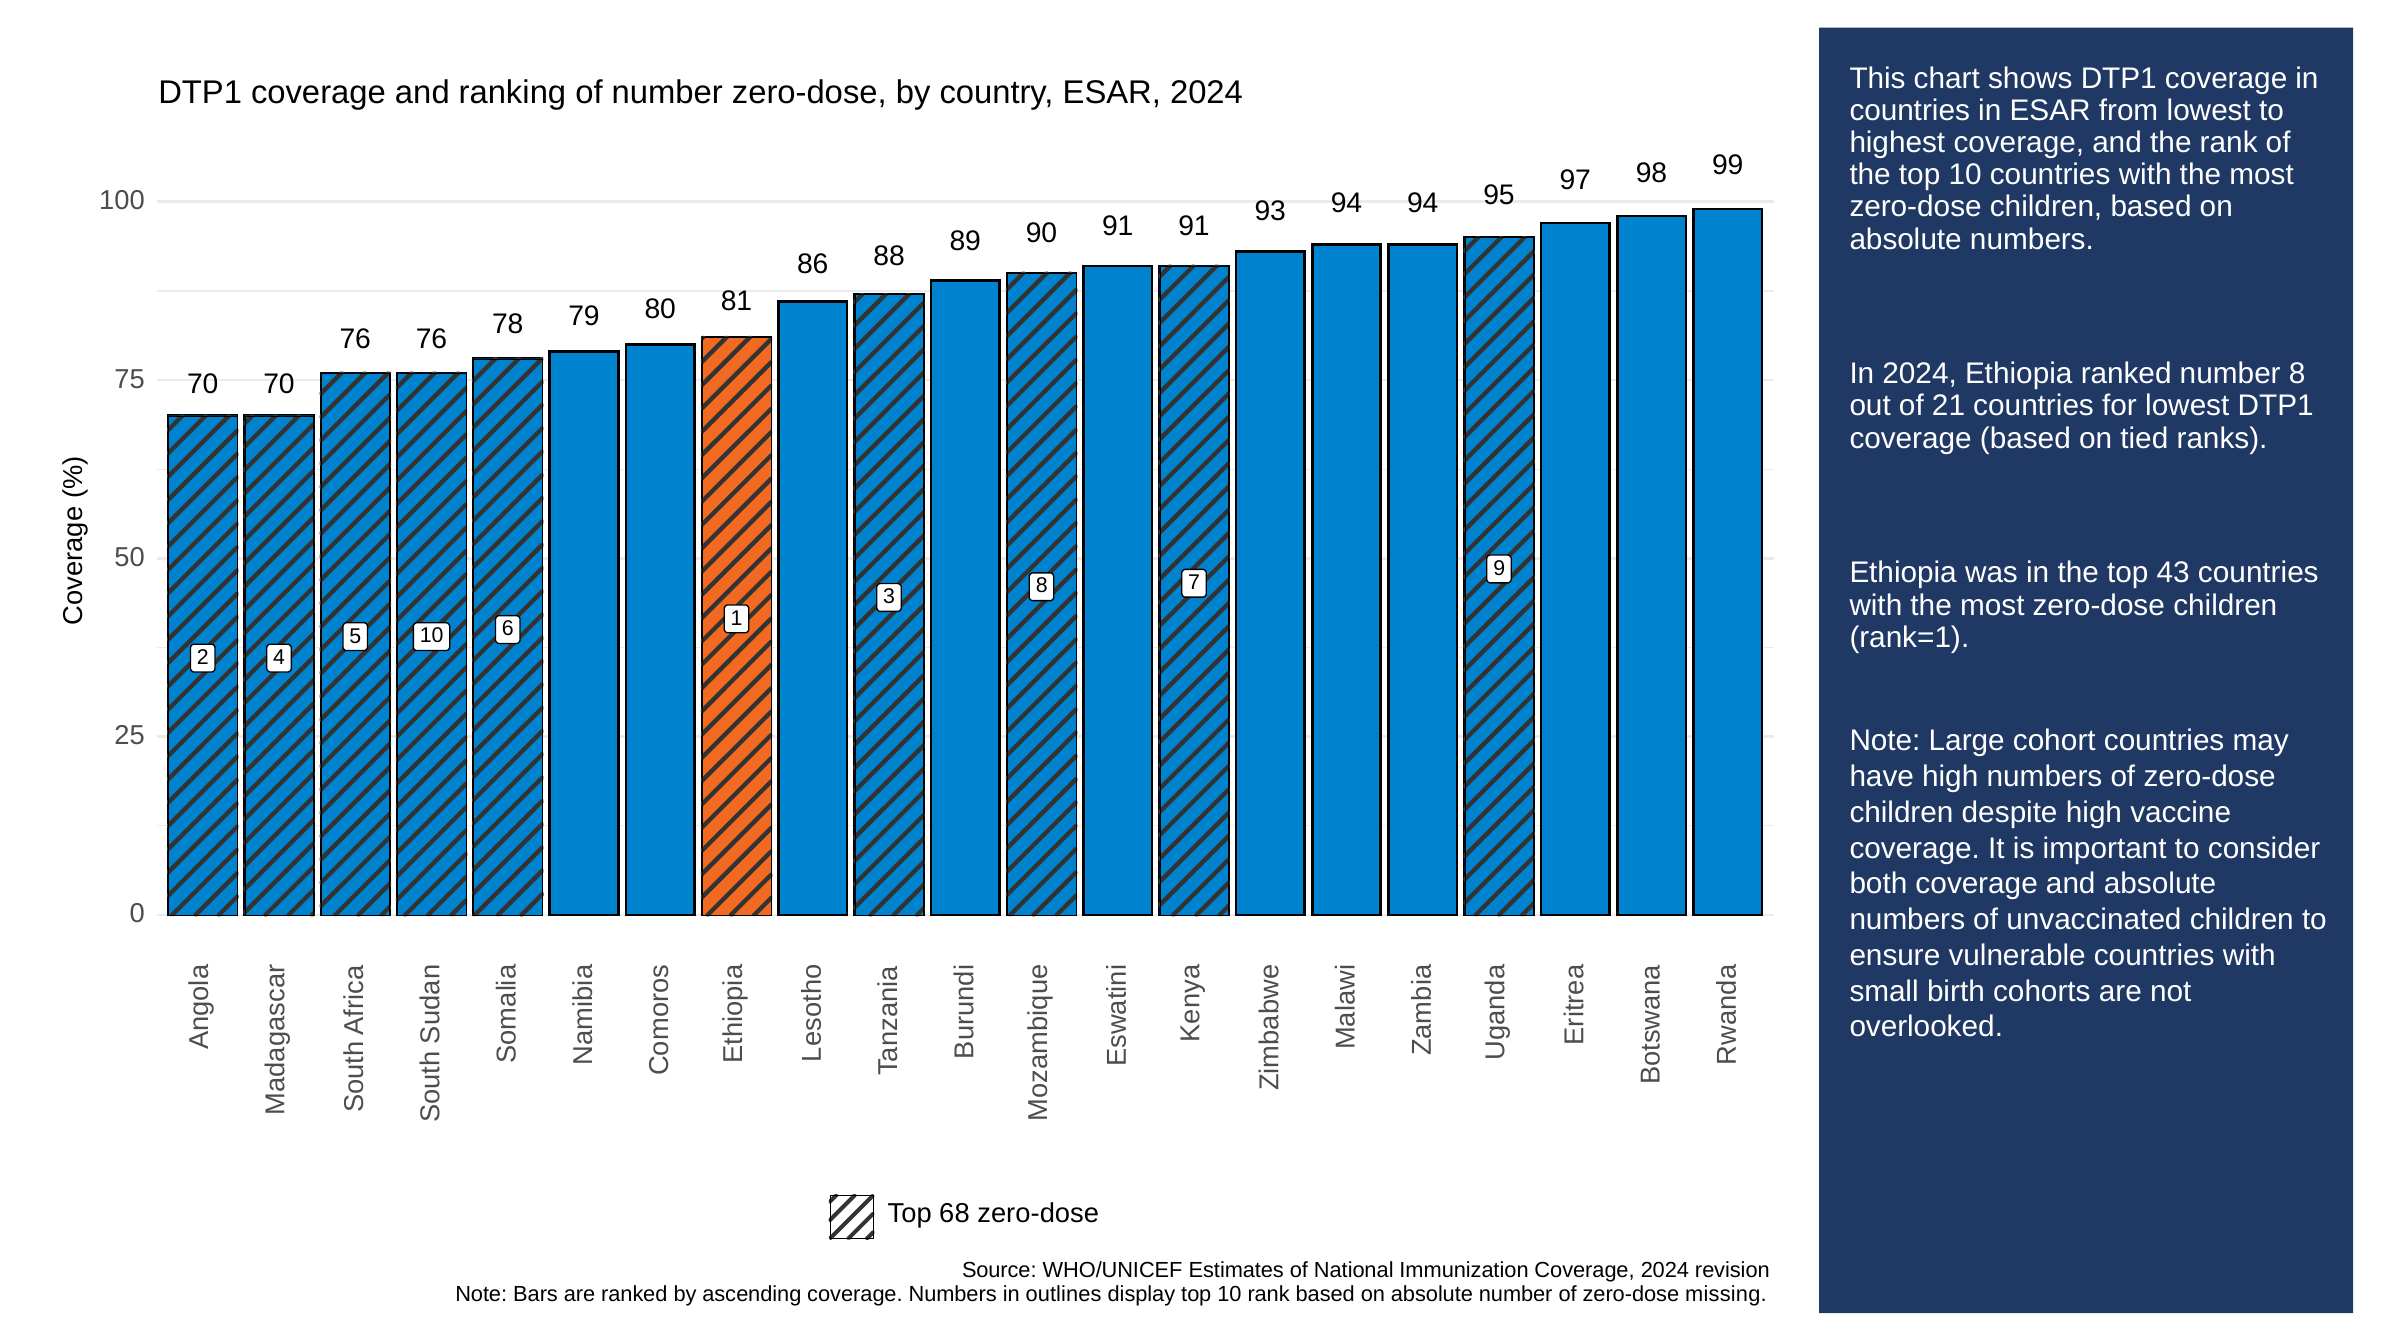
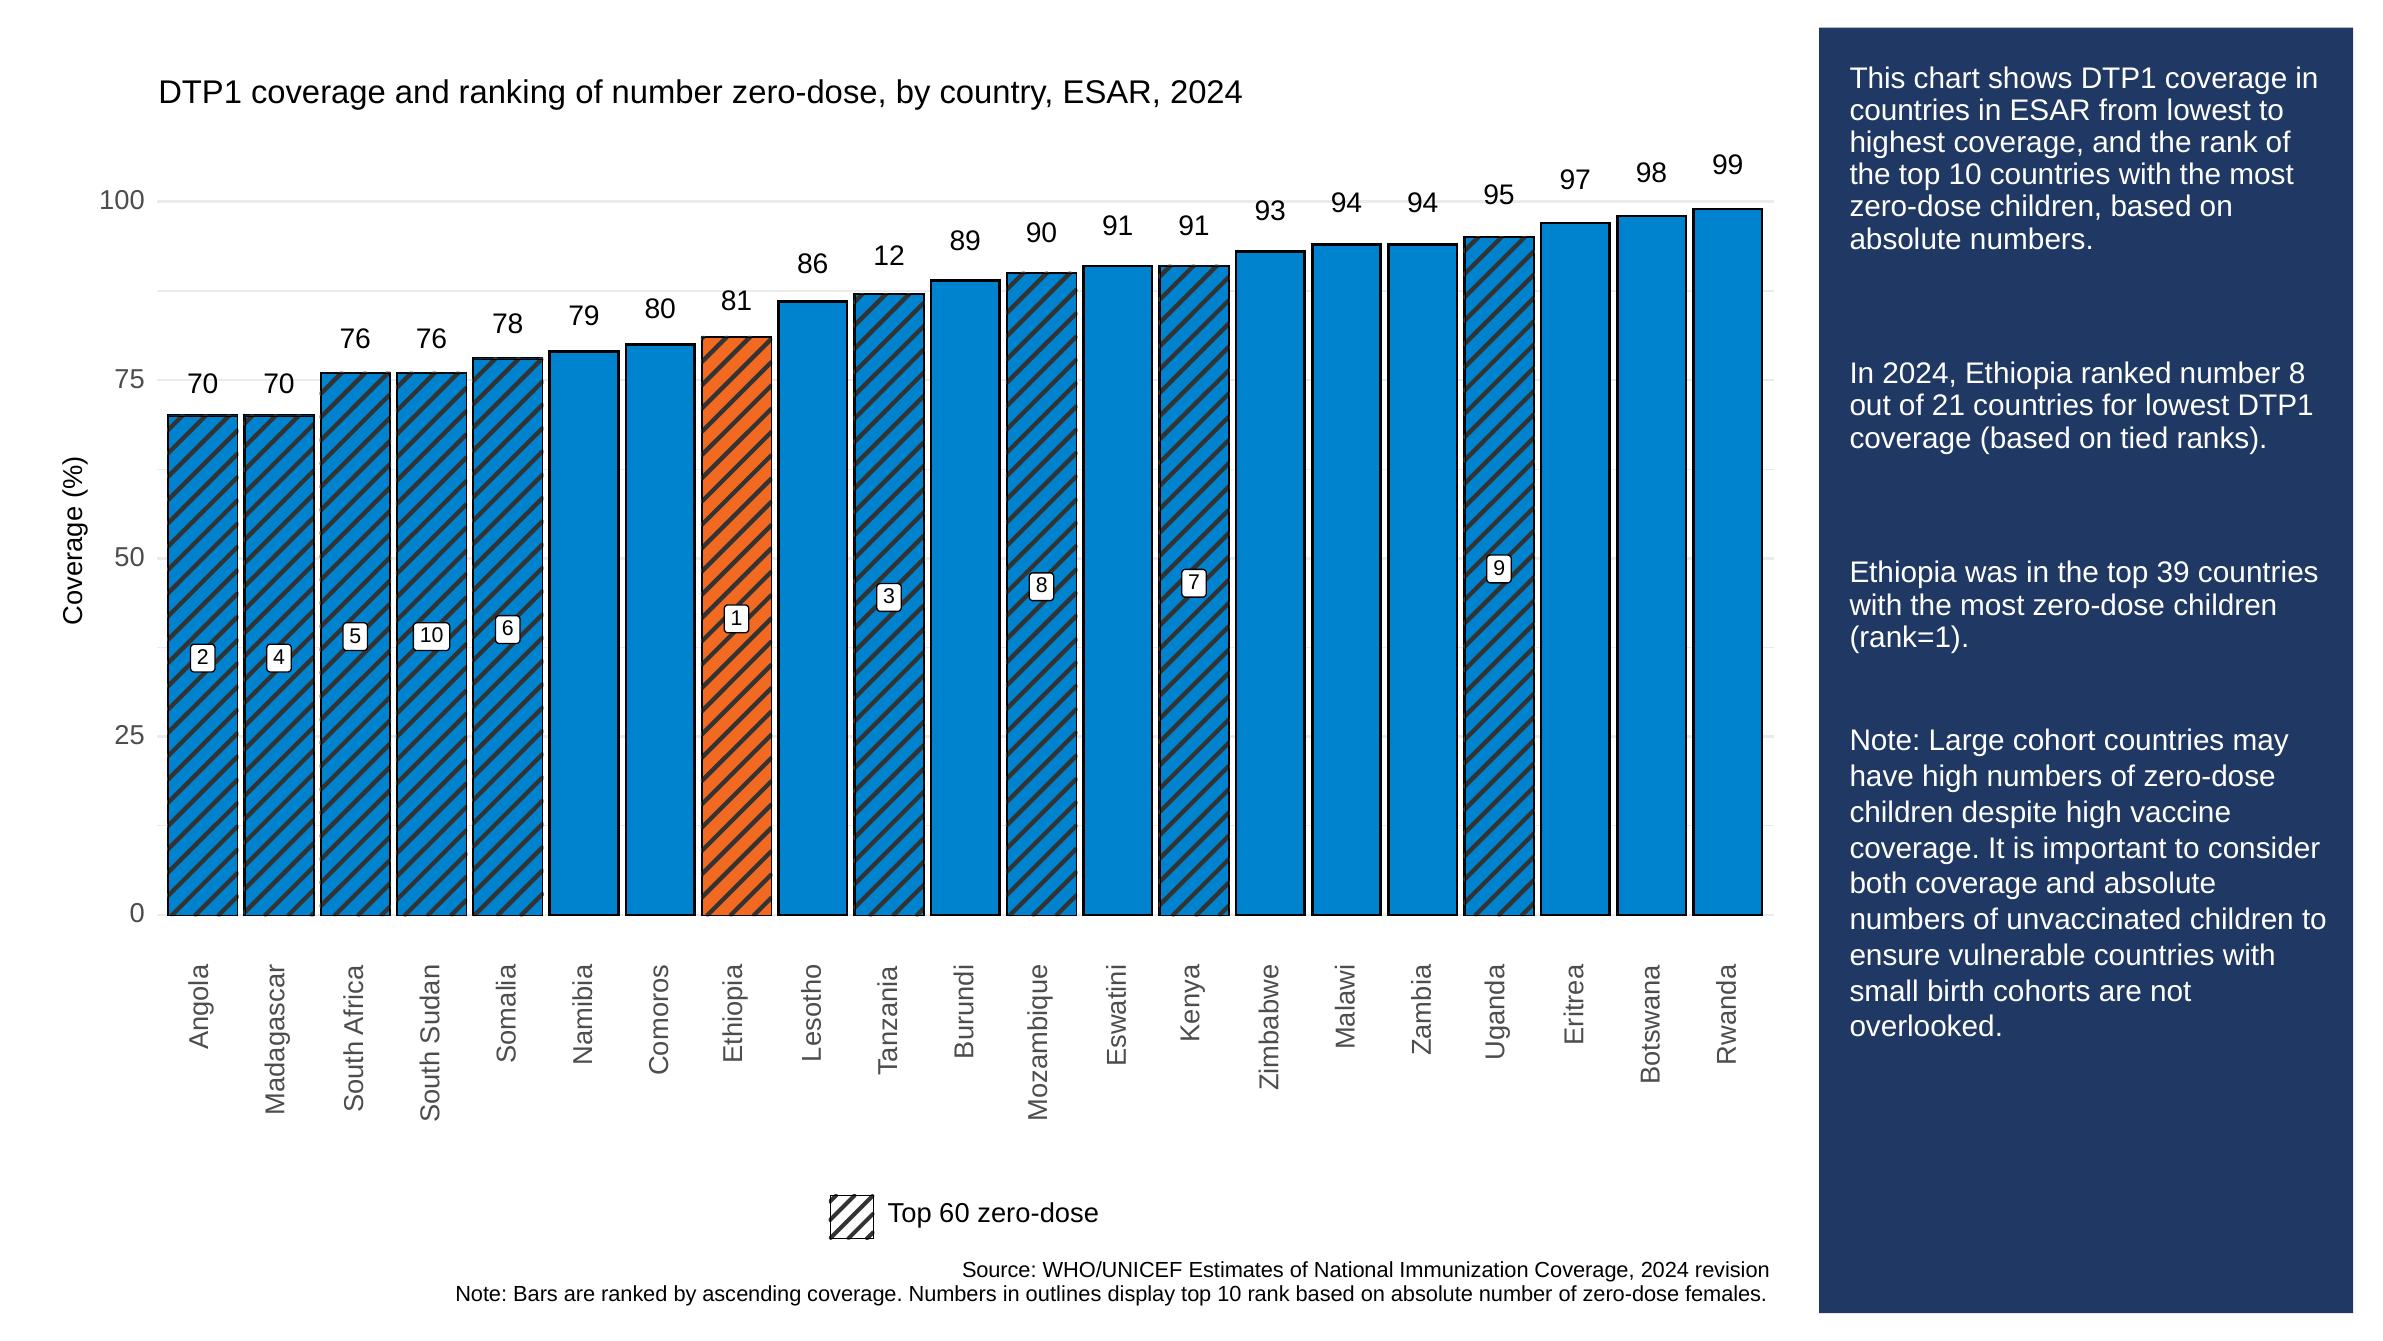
88: 88 -> 12
43: 43 -> 39
68: 68 -> 60
missing: missing -> females
